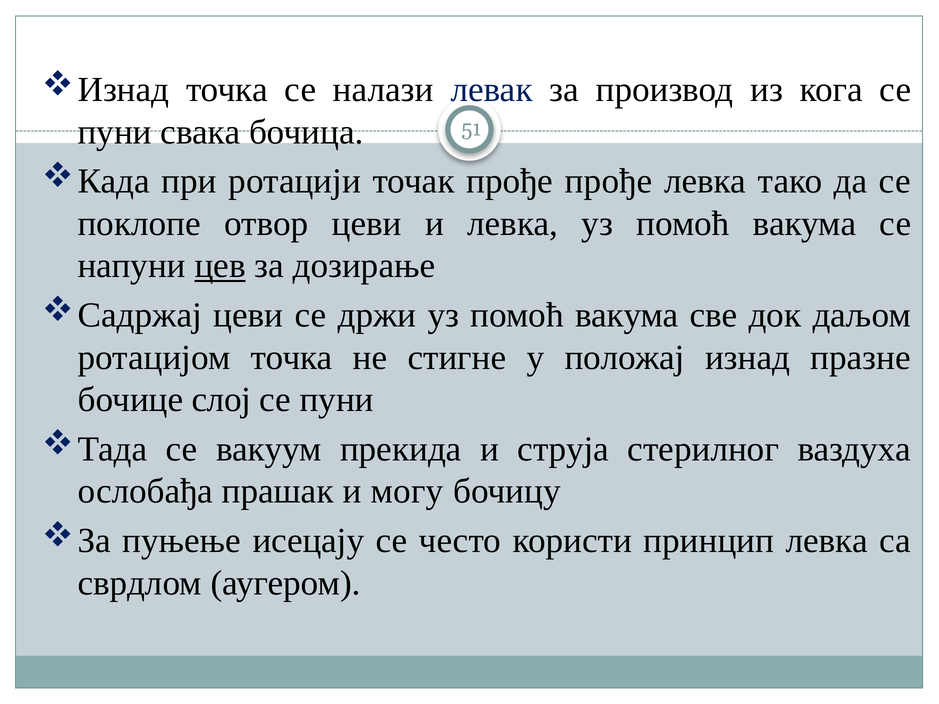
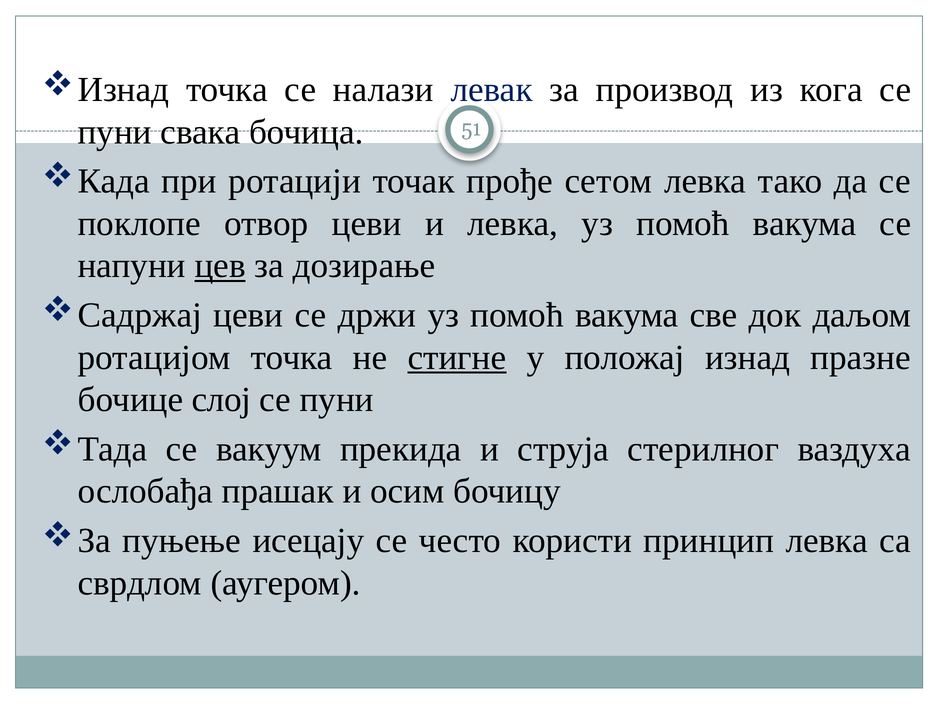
прође прође: прође -> сетом
стигне underline: none -> present
могу: могу -> осим
